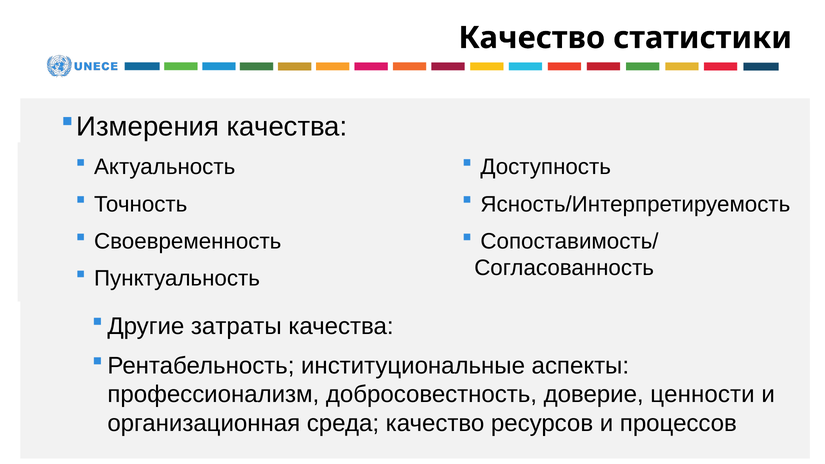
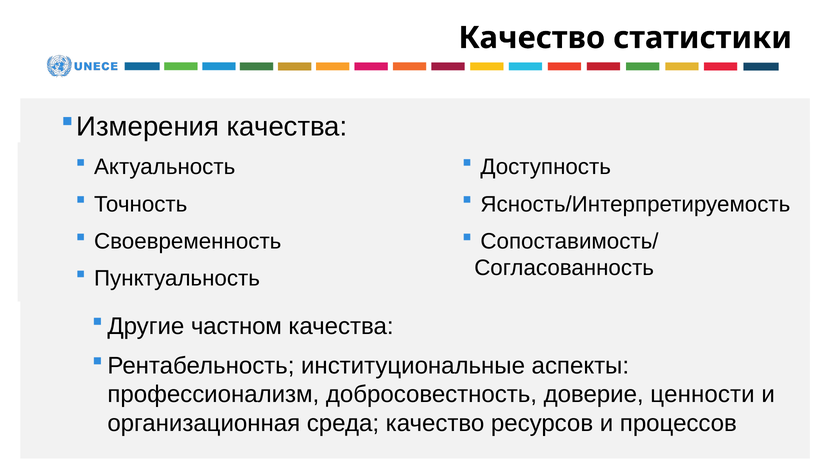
затраты: затраты -> частном
